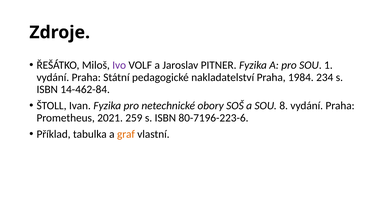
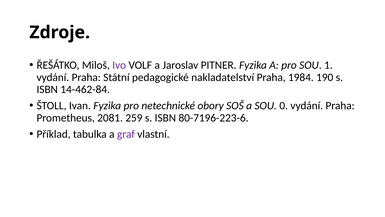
234: 234 -> 190
8: 8 -> 0
2021: 2021 -> 2081
graf colour: orange -> purple
